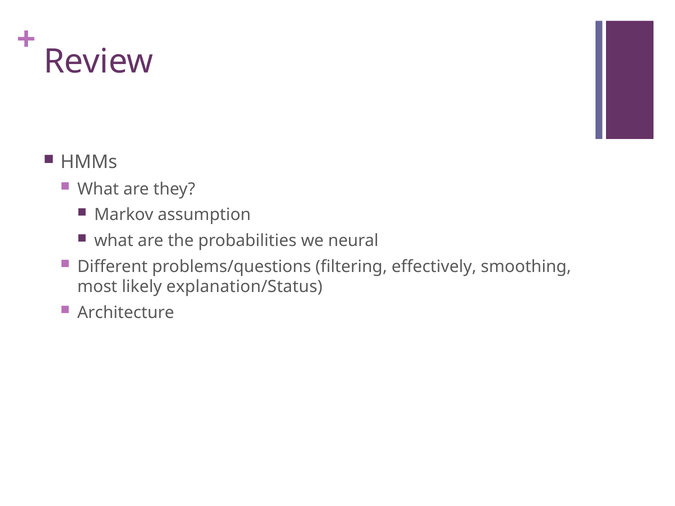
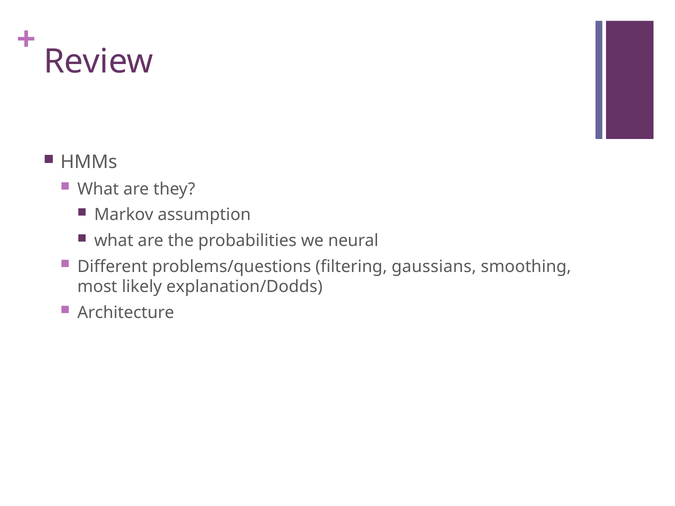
effectively: effectively -> gaussians
explanation/Status: explanation/Status -> explanation/Dodds
